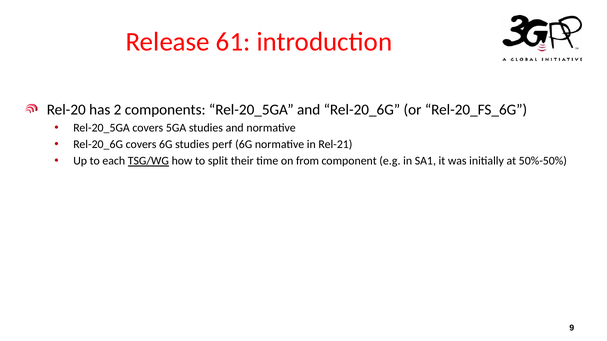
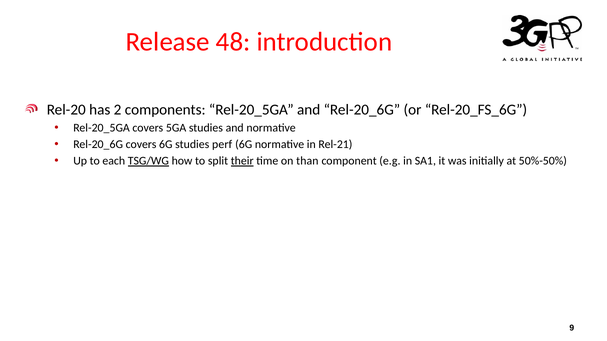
61: 61 -> 48
their underline: none -> present
from: from -> than
